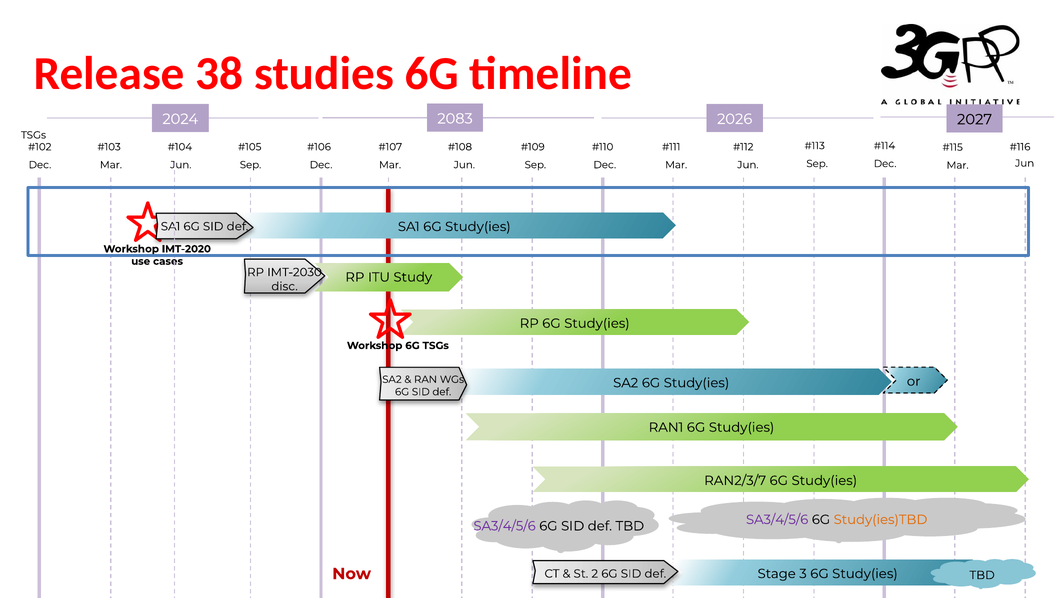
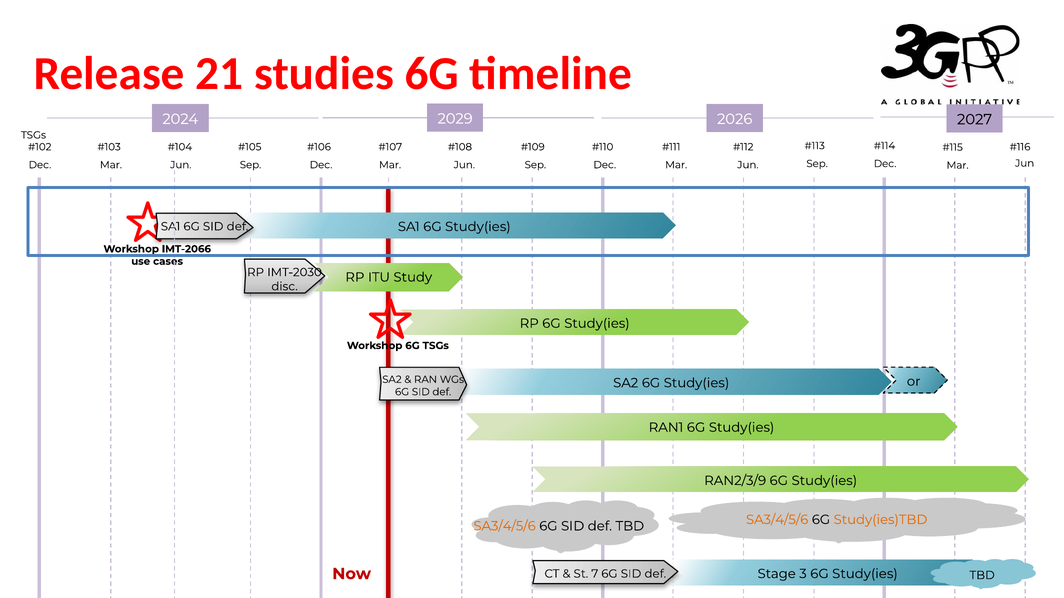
38: 38 -> 21
2083: 2083 -> 2029
IMT-2020: IMT-2020 -> IMT-2066
RAN2/3/7: RAN2/3/7 -> RAN2/3/9
SA3/4/5/6 at (777, 520) colour: purple -> orange
SA3/4/5/6 at (505, 526) colour: purple -> orange
2: 2 -> 7
